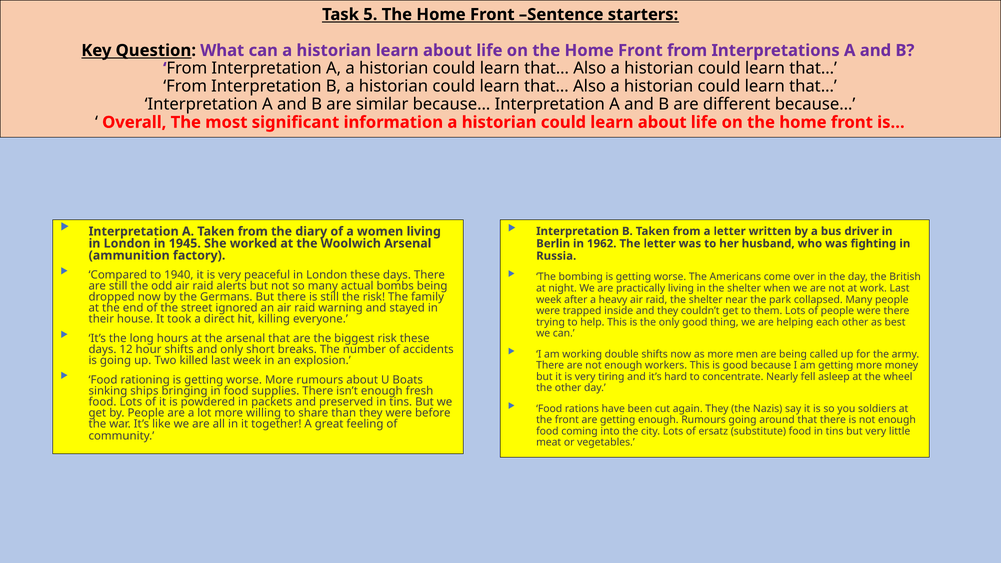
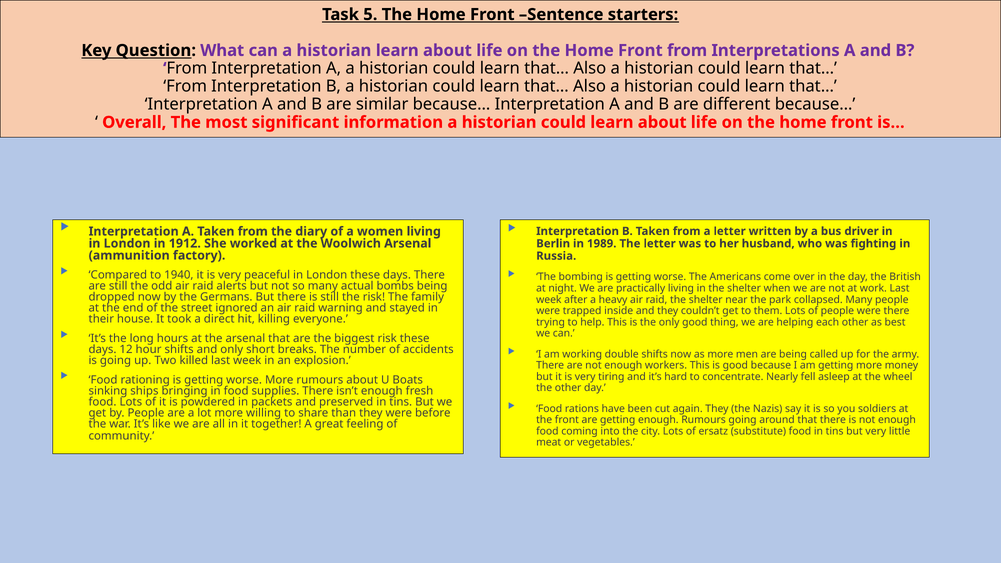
1945: 1945 -> 1912
1962: 1962 -> 1989
